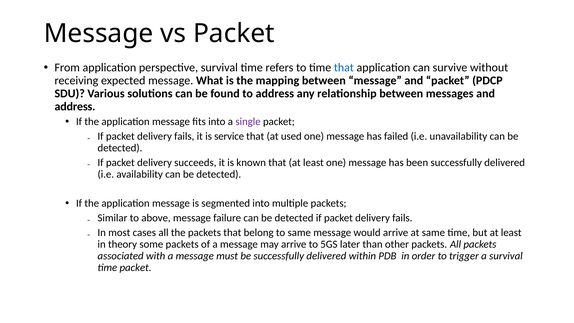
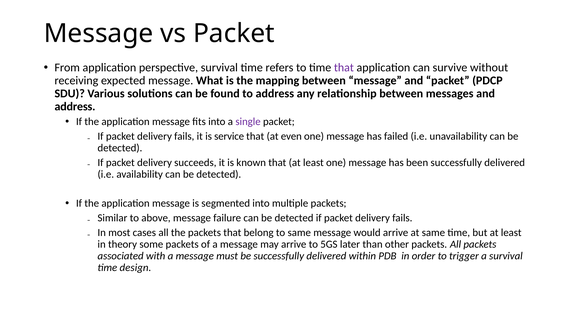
that at (344, 68) colour: blue -> purple
used: used -> even
time packet: packet -> design
